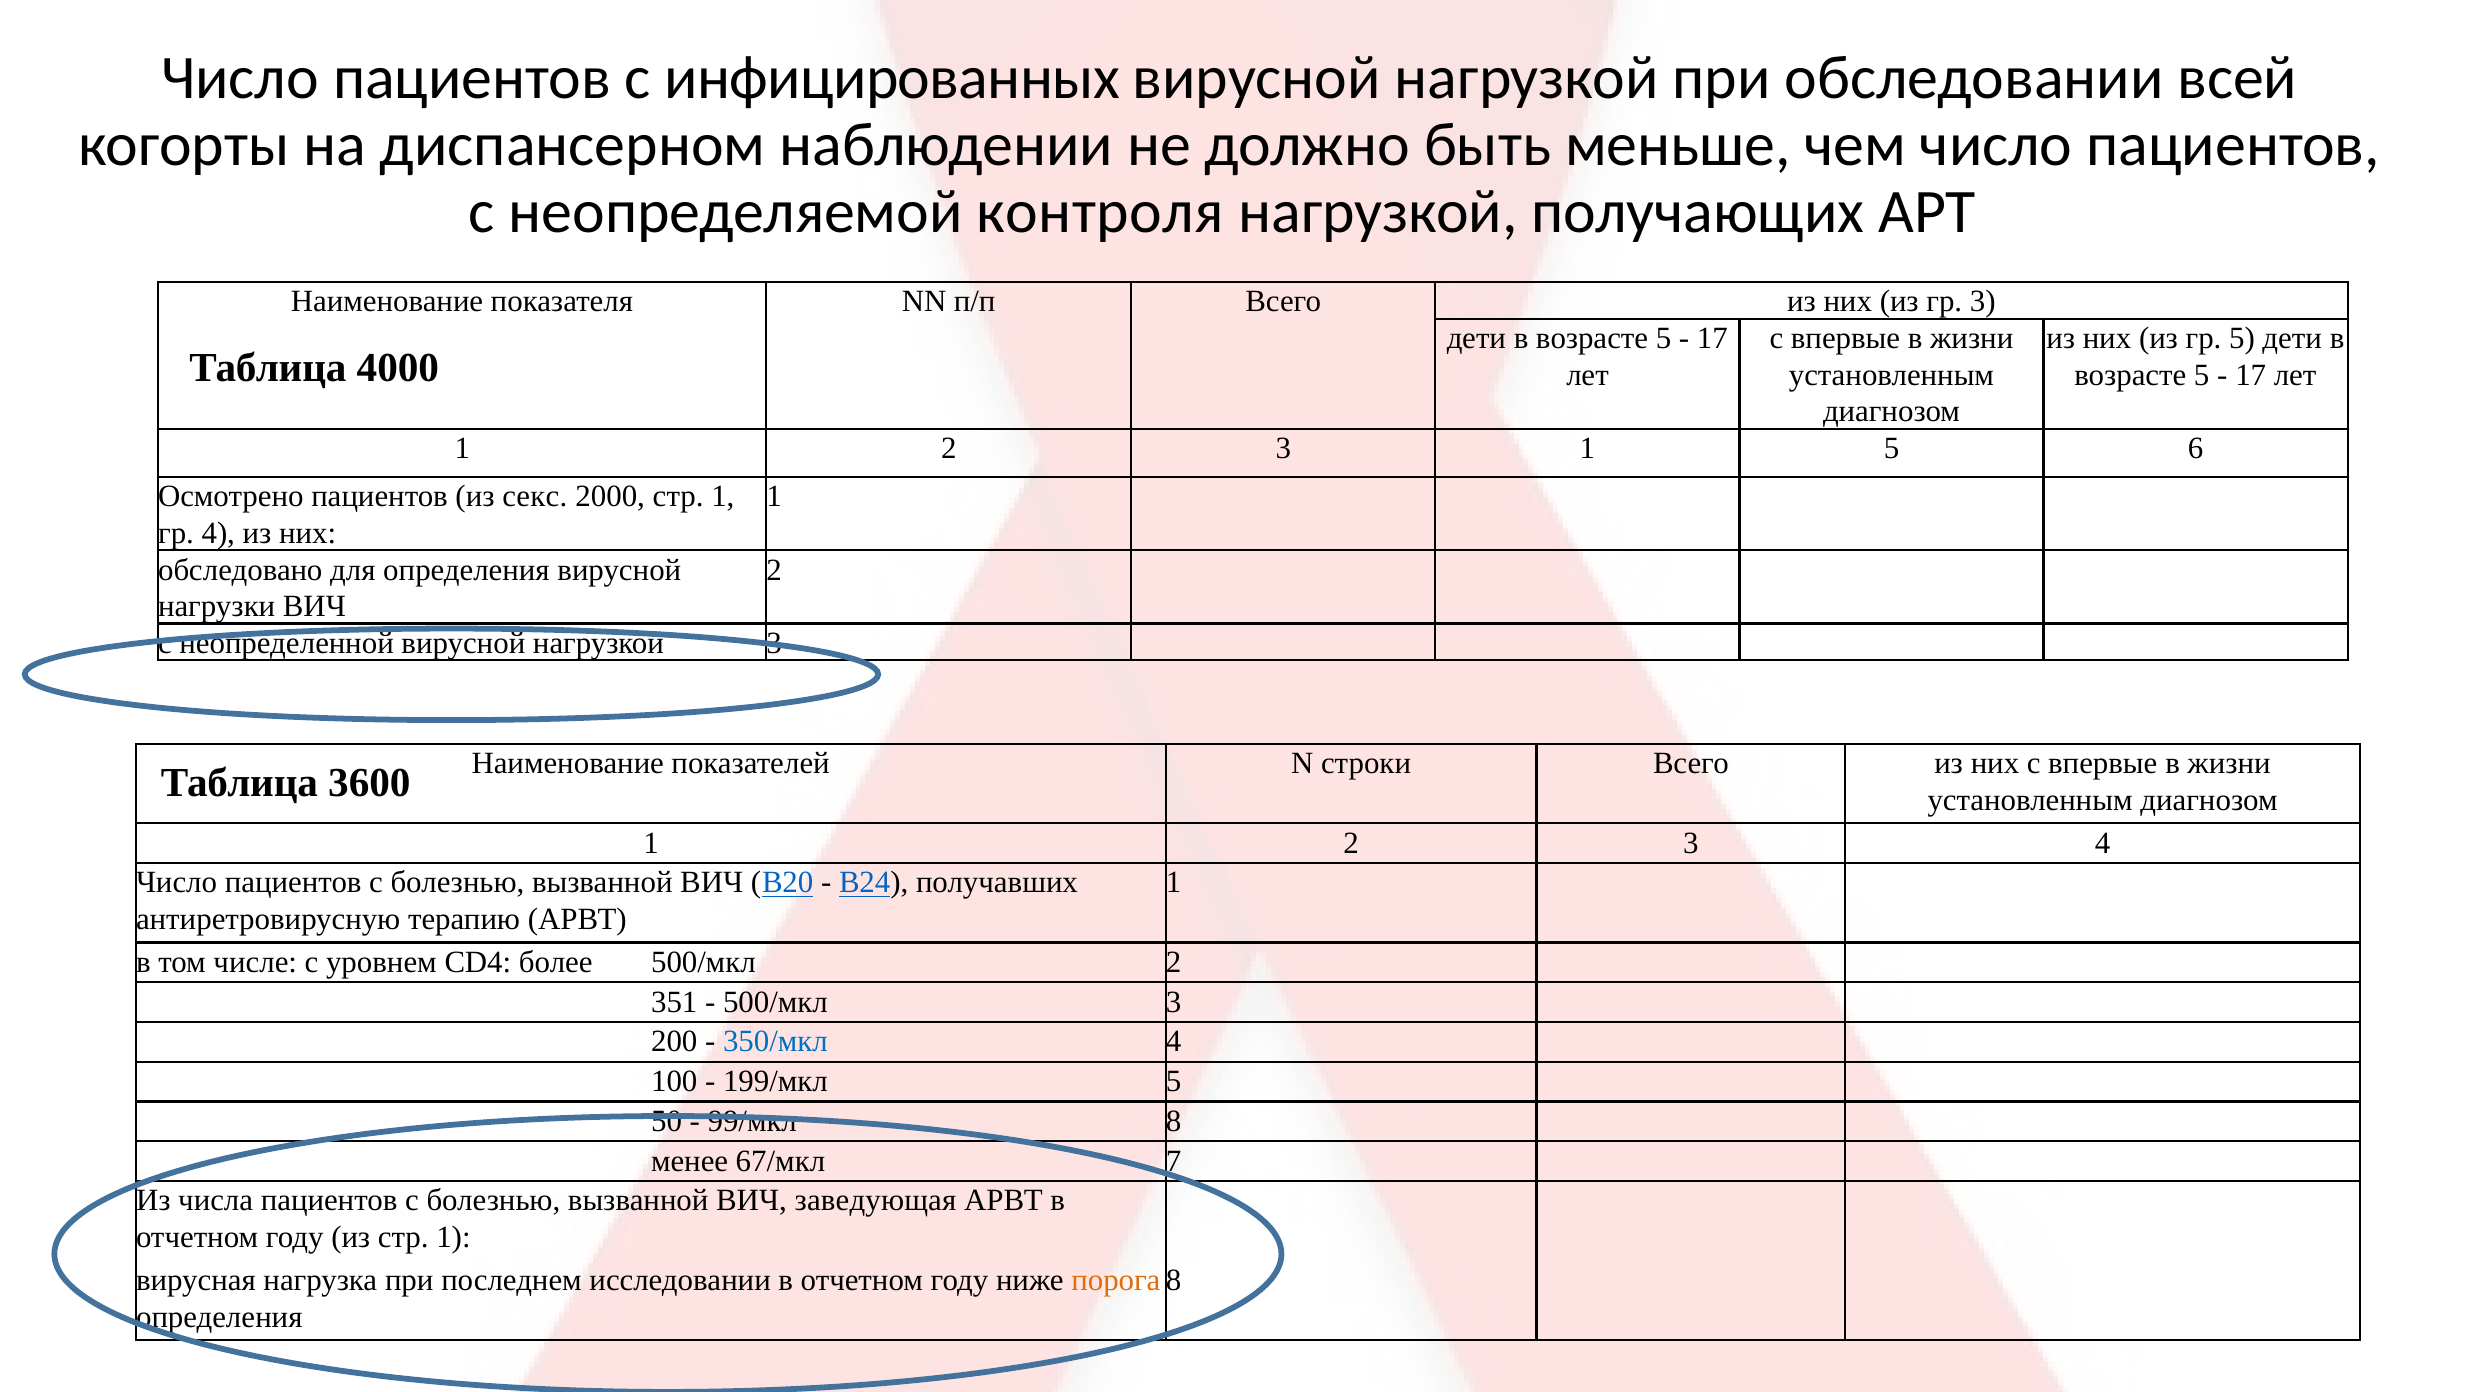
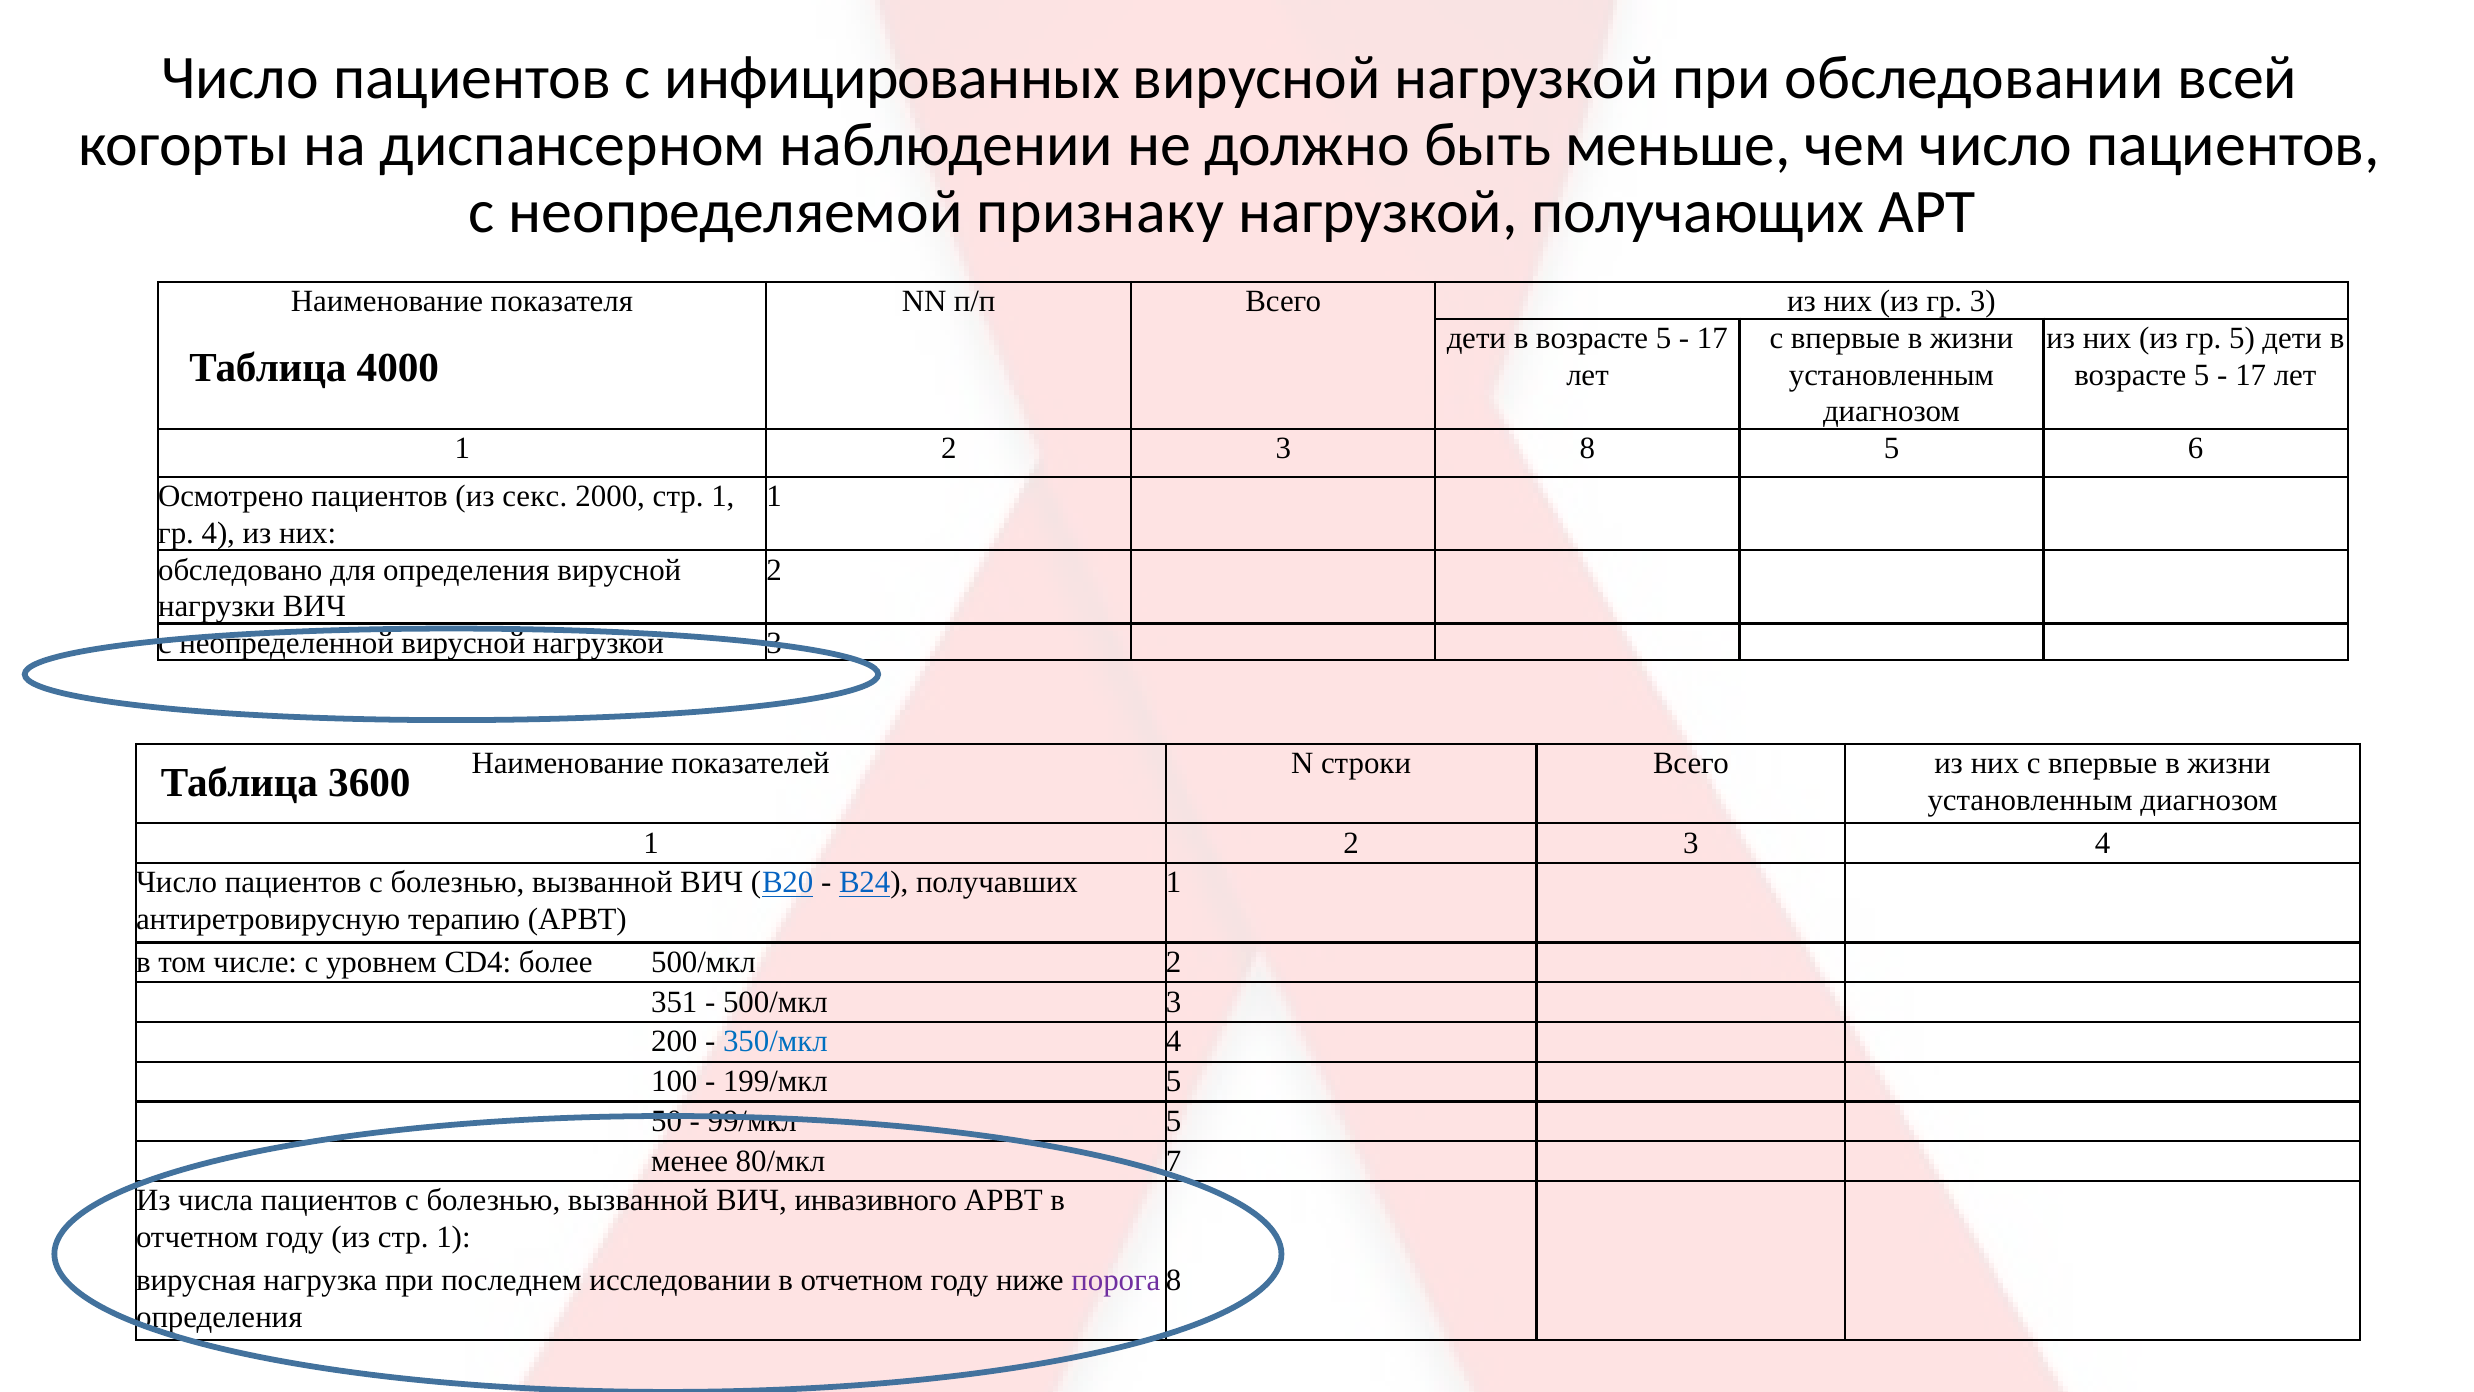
контроля: контроля -> признаку
3 1: 1 -> 8
99/мкл 8: 8 -> 5
67/мкл: 67/мкл -> 80/мкл
заведующая: заведующая -> инвазивного
порога colour: orange -> purple
